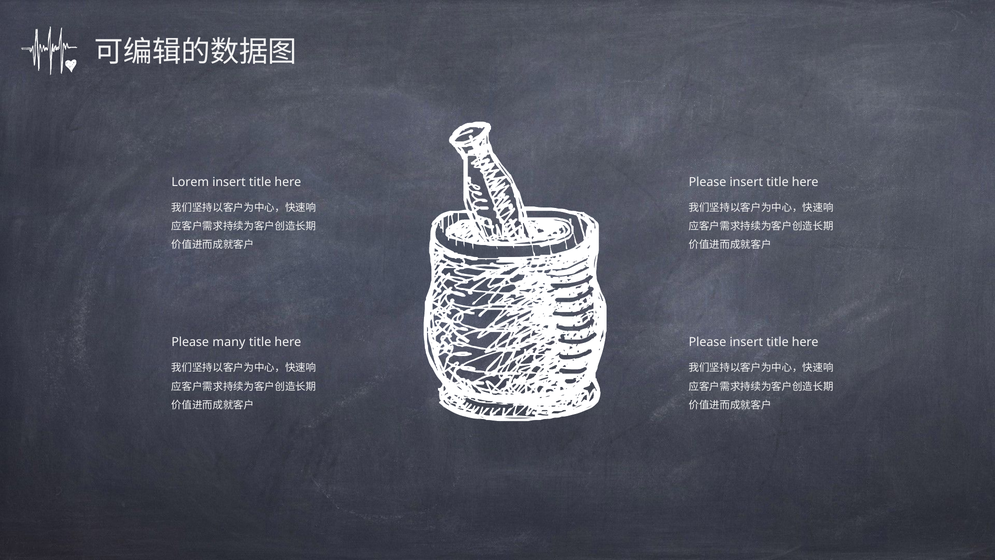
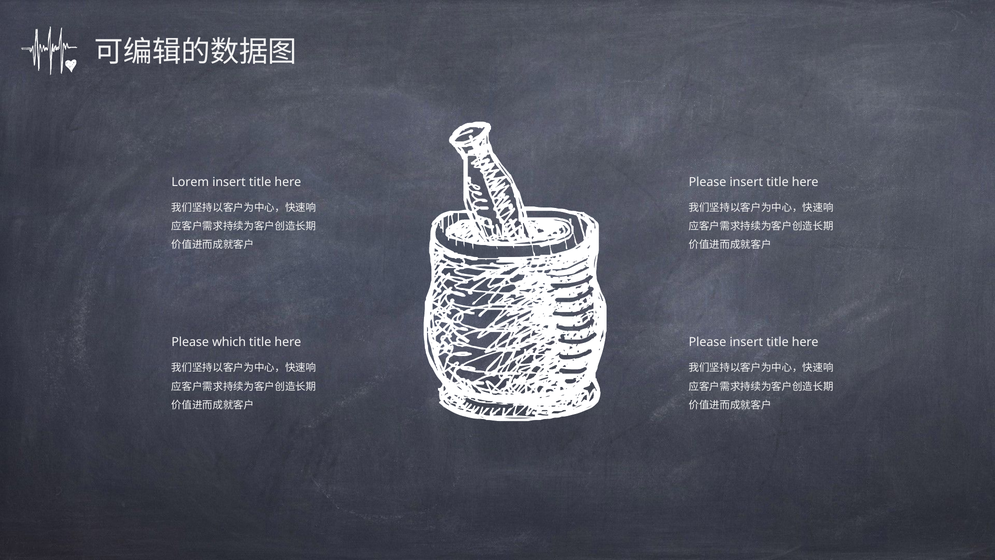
many: many -> which
